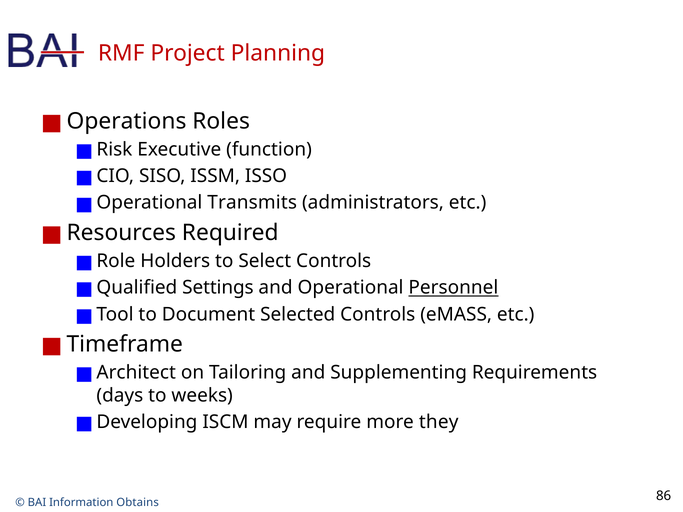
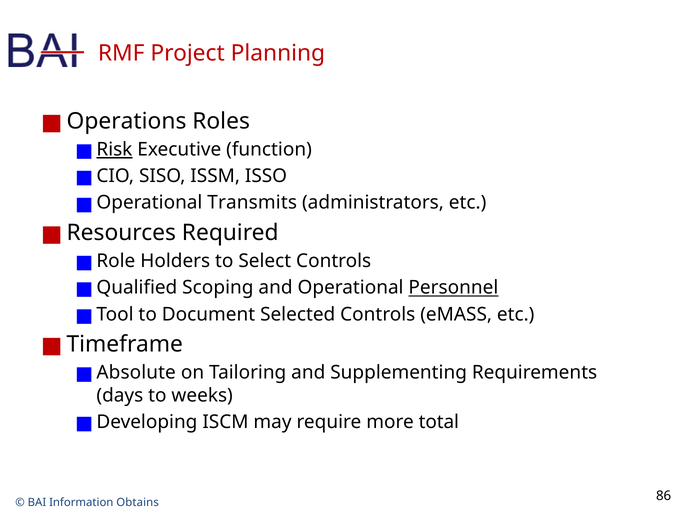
Risk underline: none -> present
Settings: Settings -> Scoping
Architect: Architect -> Absolute
they: they -> total
